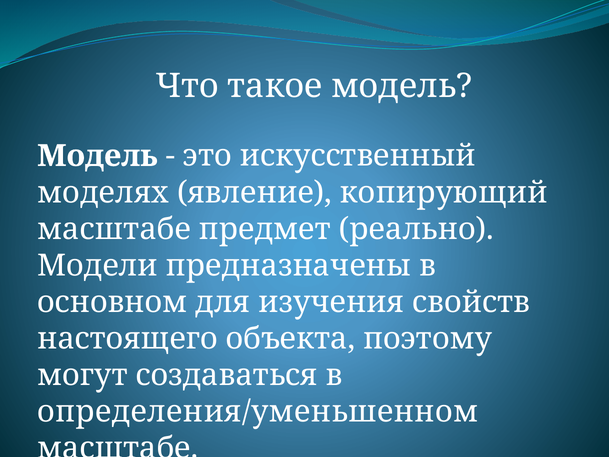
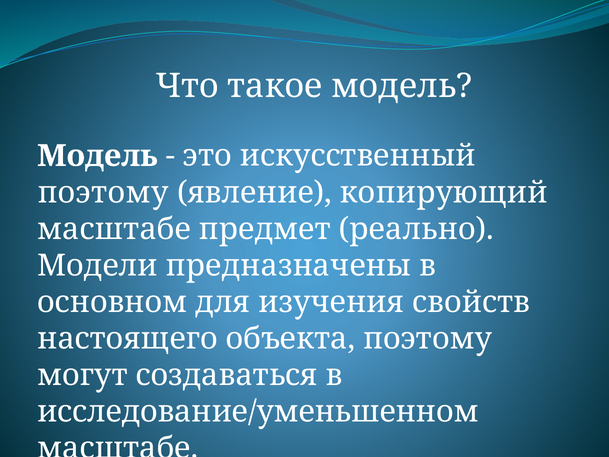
моделях at (103, 192): моделях -> поэтому
определения/уменьшенном: определения/уменьшенном -> исследование/уменьшенном
